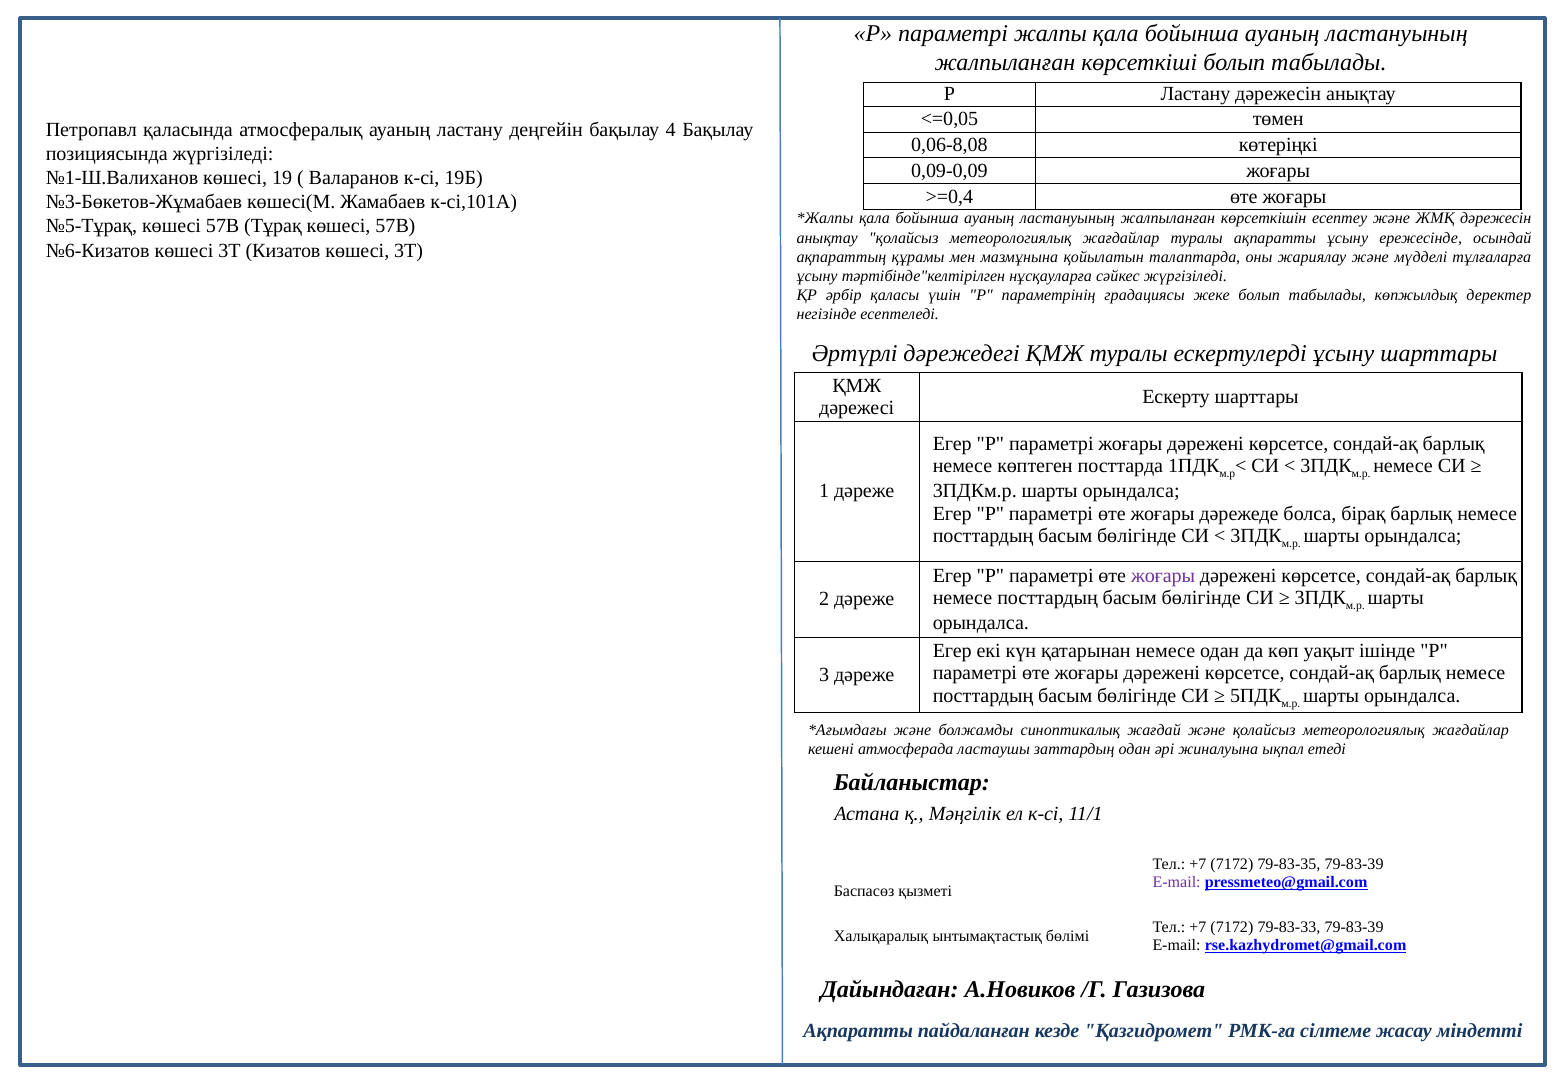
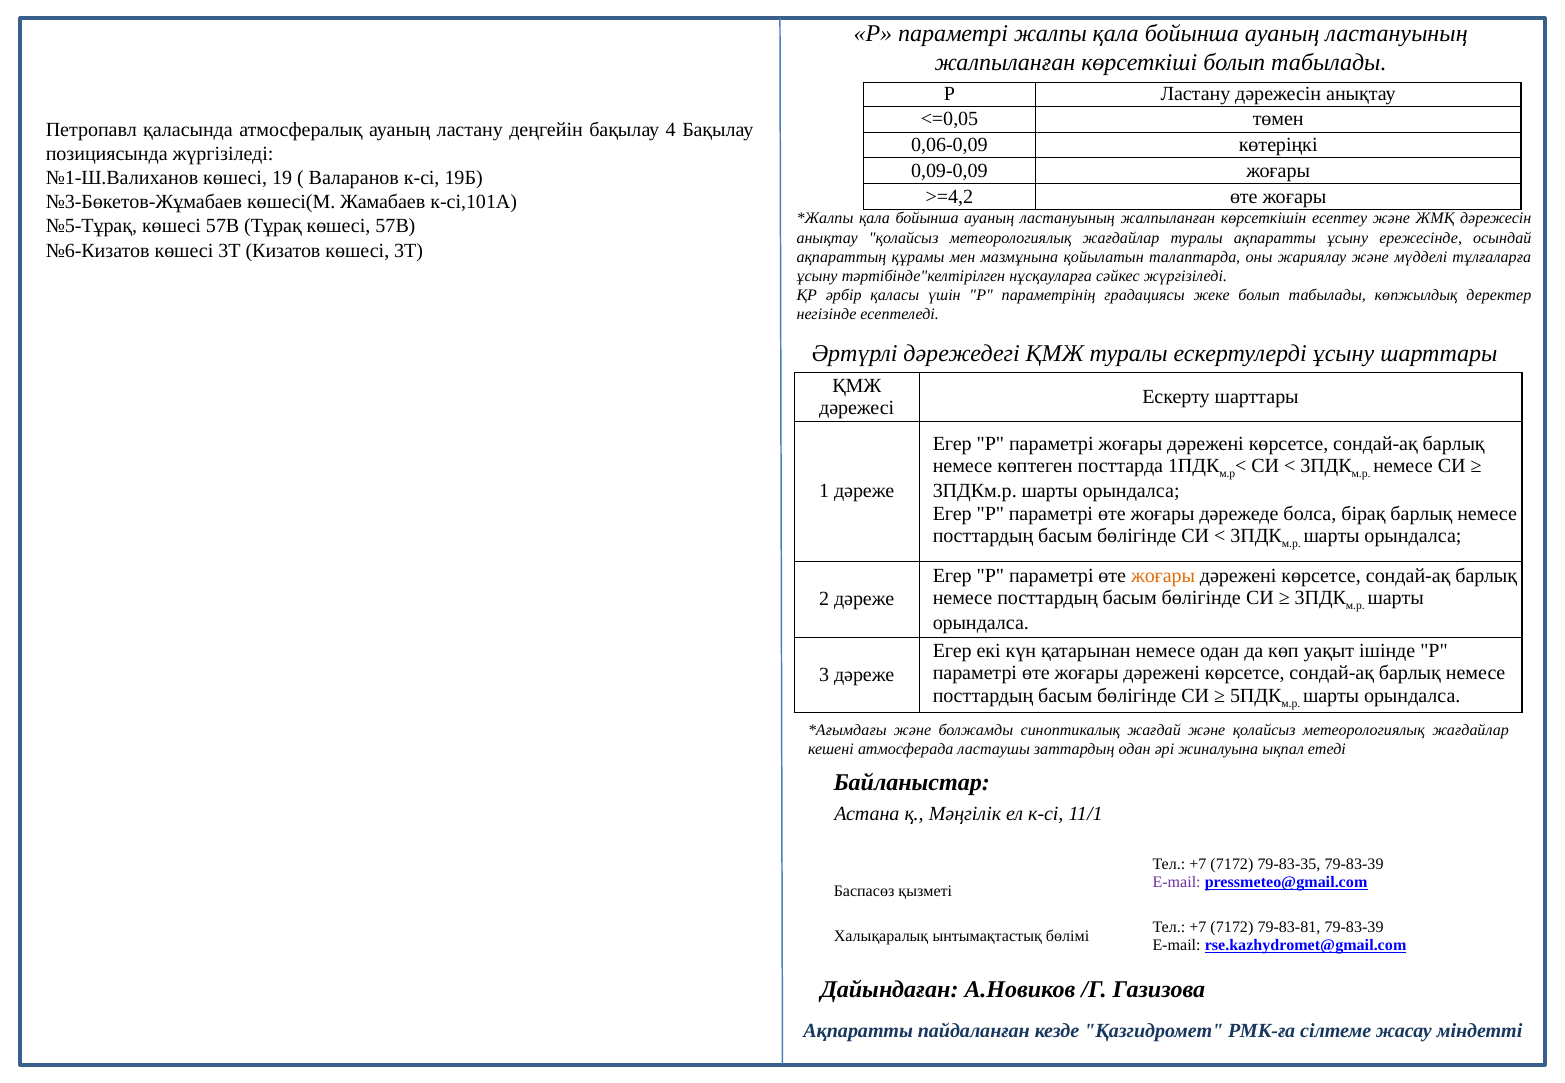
0,06-8,08: 0,06-8,08 -> 0,06-0,09
>=0,4: >=0,4 -> >=4,2
жоғары at (1163, 576) colour: purple -> orange
79-83-33: 79-83-33 -> 79-83-81
